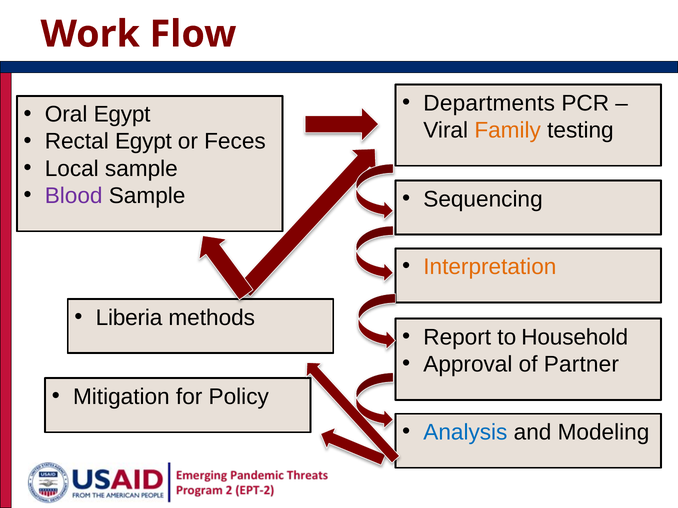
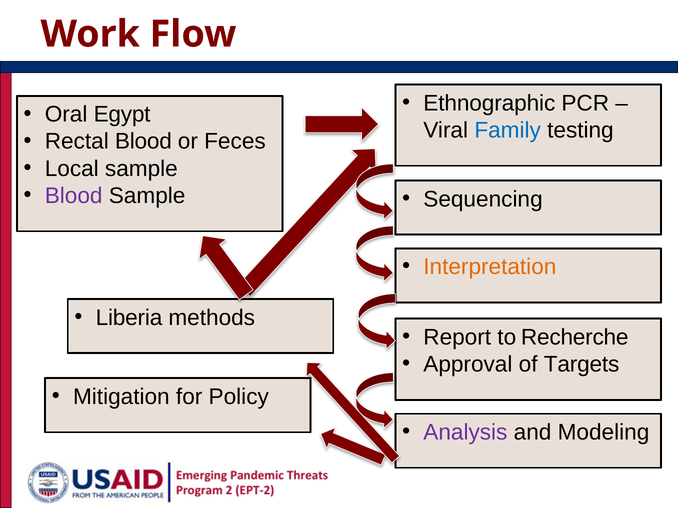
Departments: Departments -> Ethnographic
Family colour: orange -> blue
Rectal Egypt: Egypt -> Blood
Household: Household -> Recherche
Partner: Partner -> Targets
Analysis colour: blue -> purple
